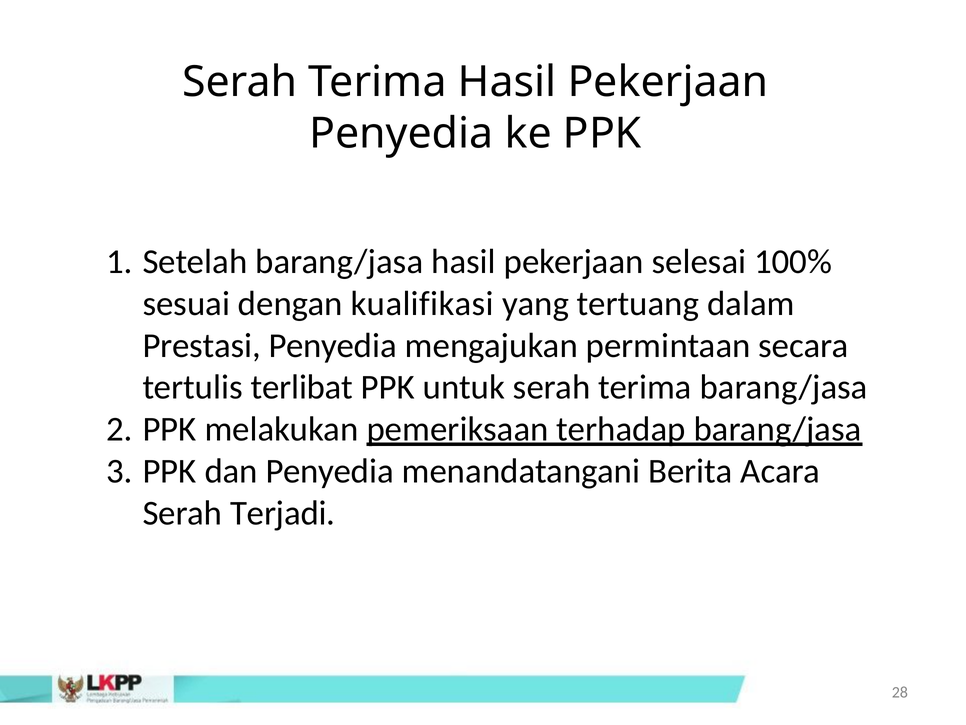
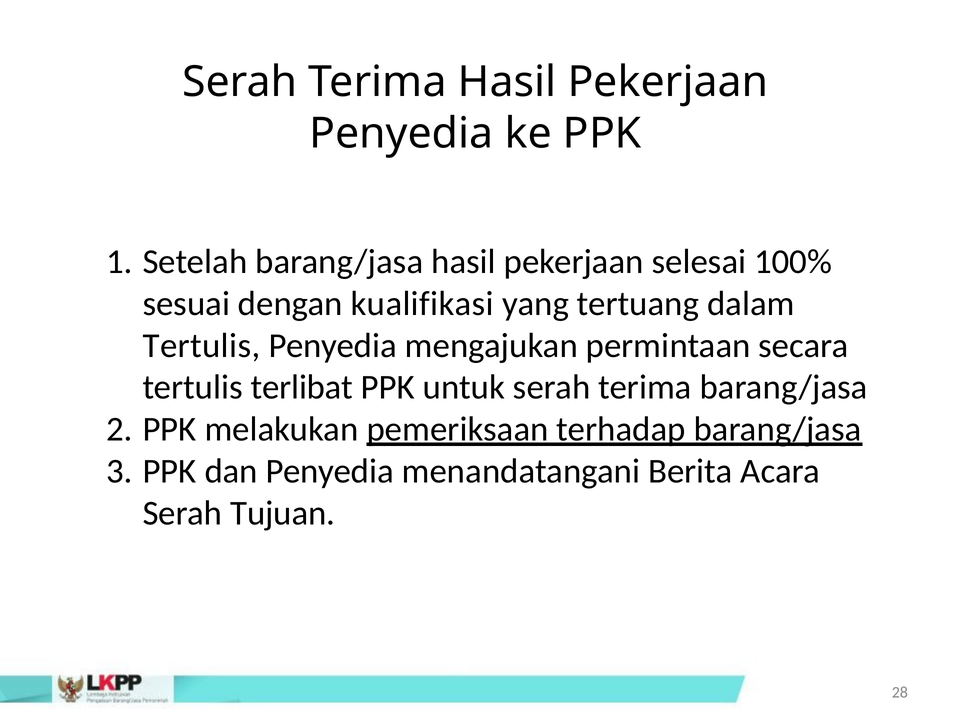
Prestasi at (202, 345): Prestasi -> Tertulis
Terjadi: Terjadi -> Tujuan
